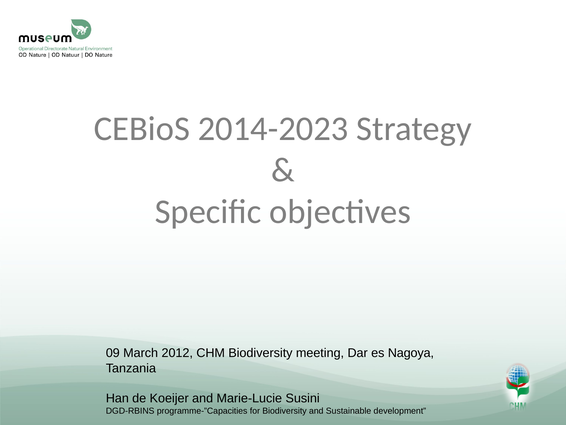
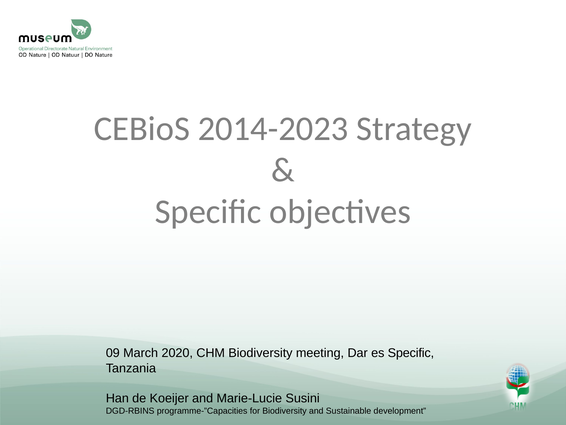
2012: 2012 -> 2020
es Nagoya: Nagoya -> Specific
